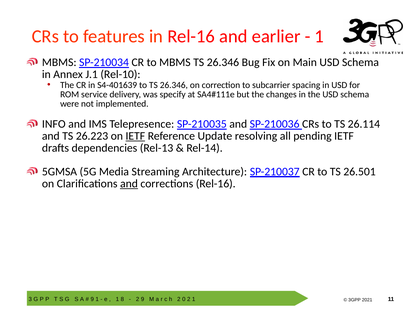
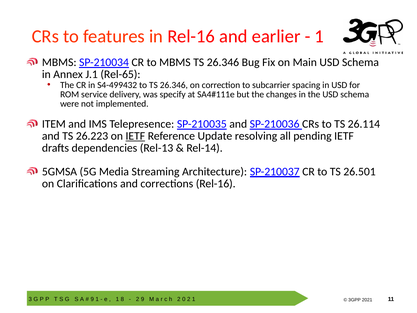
Rel-10: Rel-10 -> Rel-65
S4-401639: S4-401639 -> S4-499432
INFO: INFO -> ITEM
and at (129, 183) underline: present -> none
